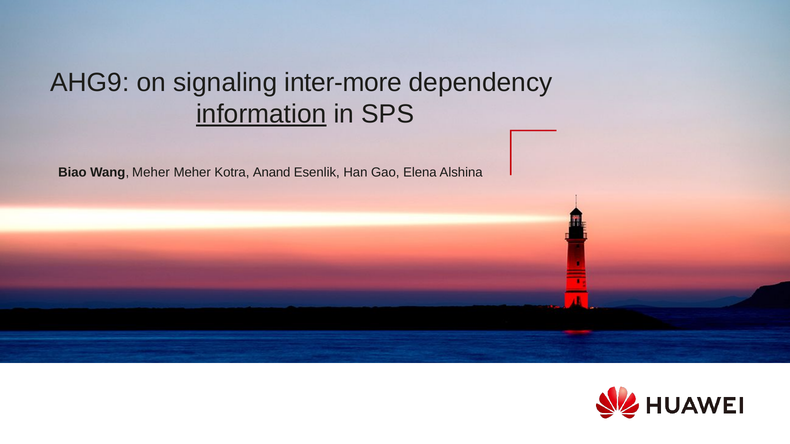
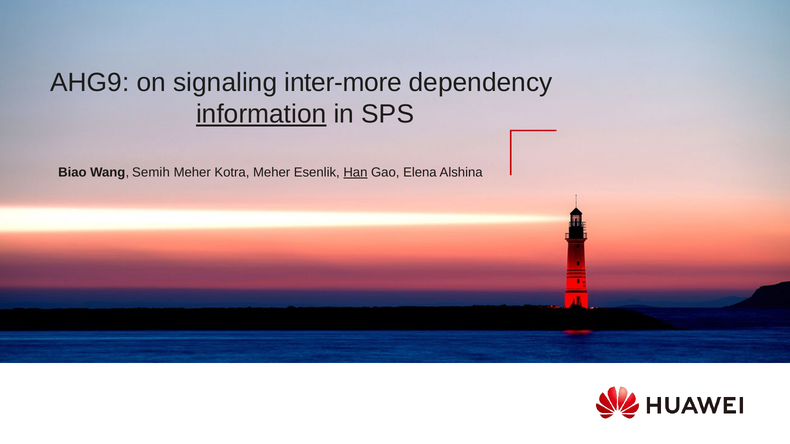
Wang Meher: Meher -> Semih
Kotra Anand: Anand -> Meher
Han underline: none -> present
